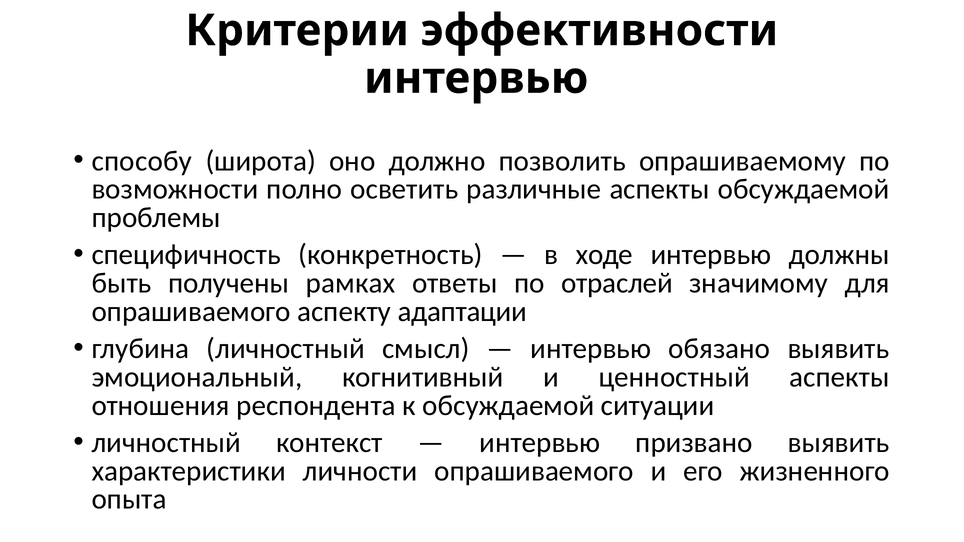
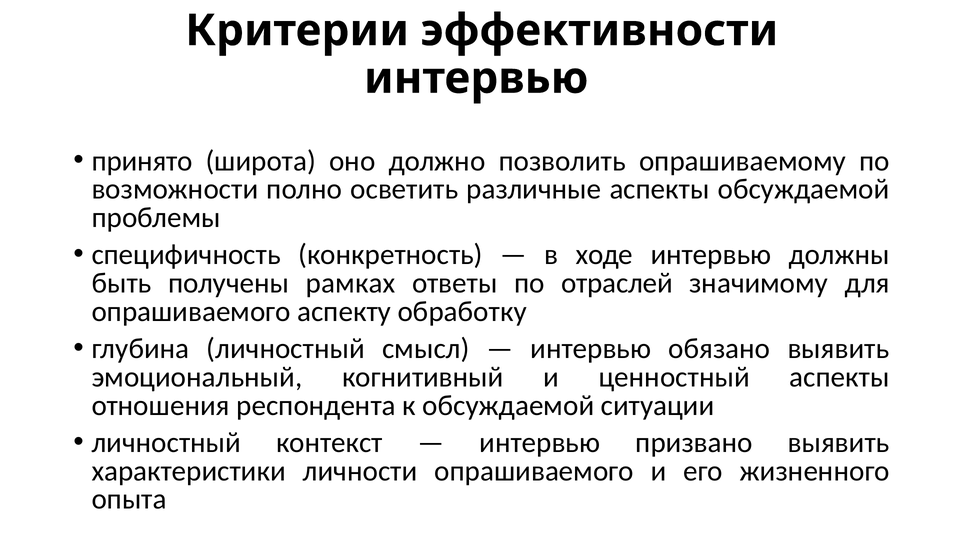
способу: способу -> принято
адаптации: адаптации -> обработку
